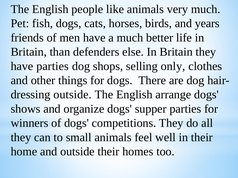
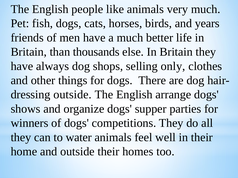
defenders: defenders -> thousands
have parties: parties -> always
small: small -> water
